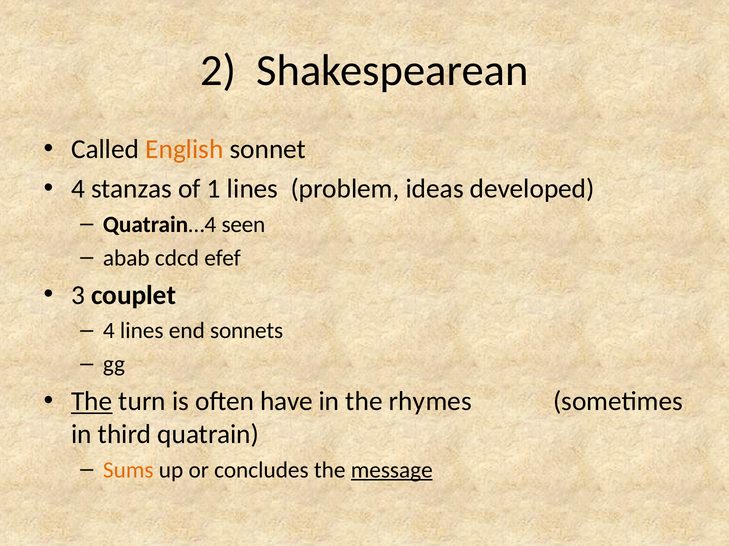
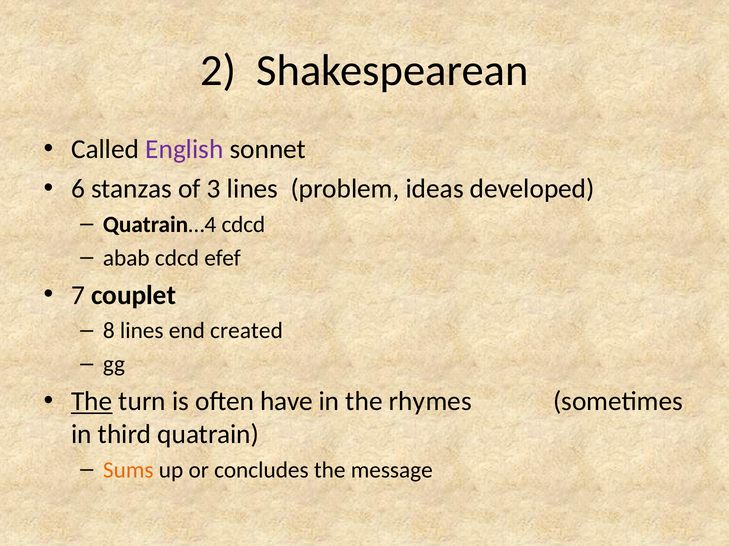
English colour: orange -> purple
4 at (78, 189): 4 -> 6
1: 1 -> 3
Quatrain…4 seen: seen -> cdcd
3: 3 -> 7
4 at (109, 331): 4 -> 8
sonnets: sonnets -> created
message underline: present -> none
